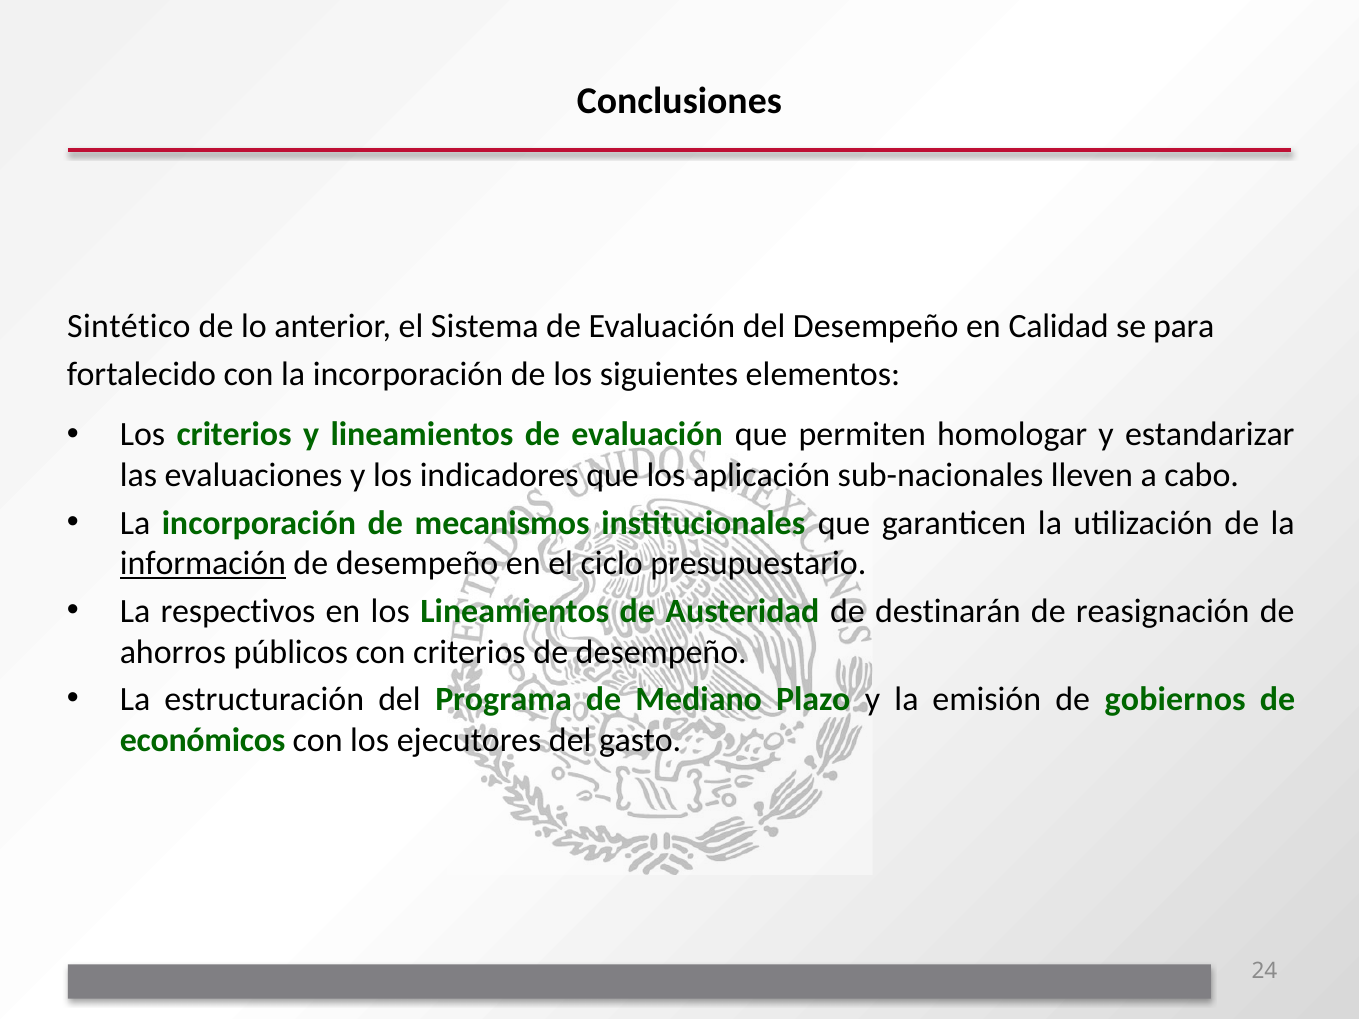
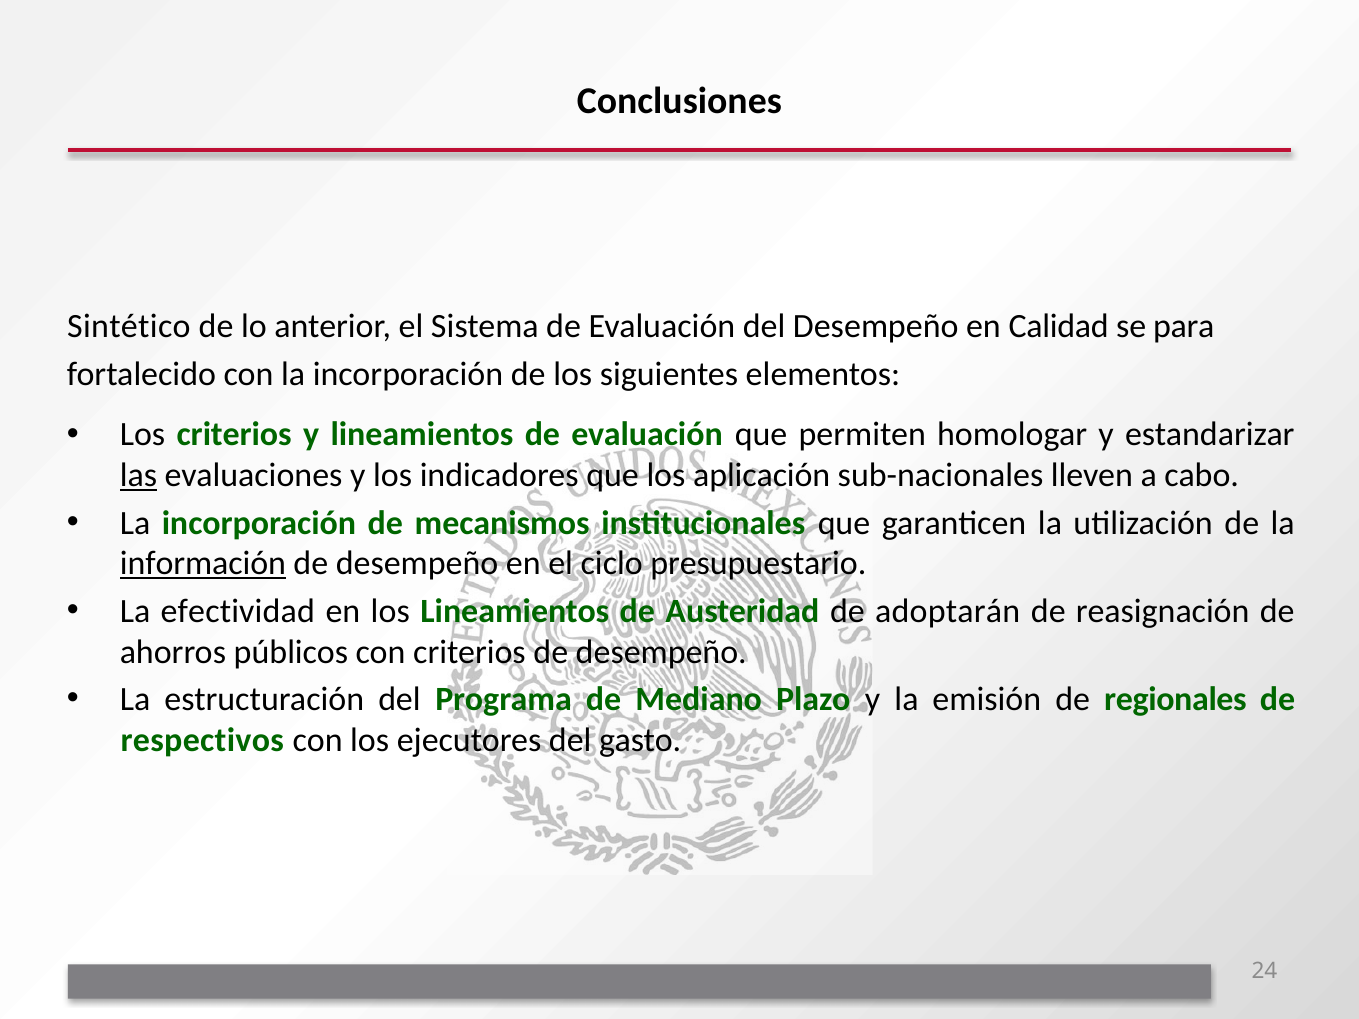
las underline: none -> present
respectivos: respectivos -> efectividad
destinarán: destinarán -> adoptarán
gobiernos: gobiernos -> regionales
económicos: económicos -> respectivos
